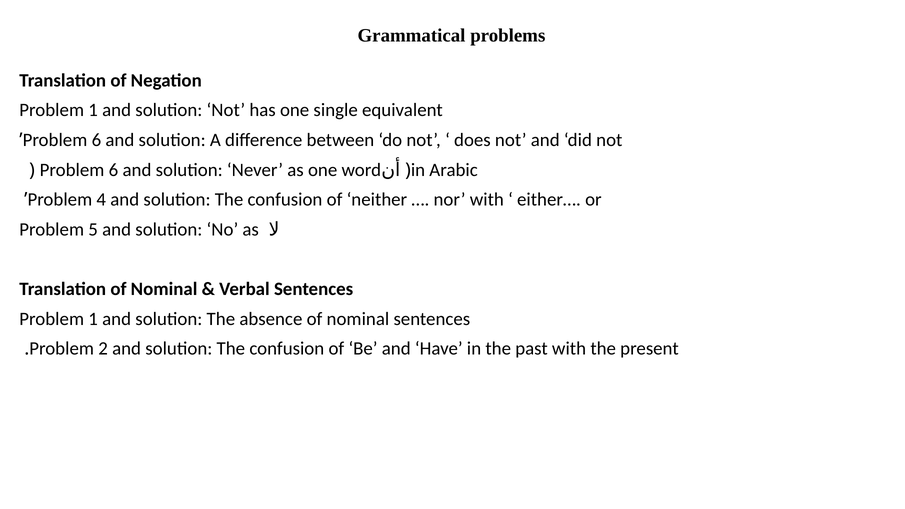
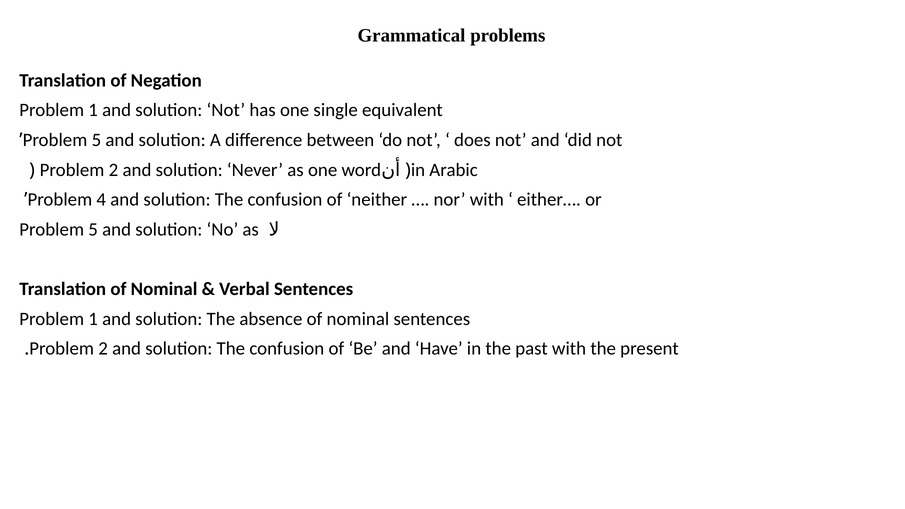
6 at (96, 140): 6 -> 5
6 at (113, 170): 6 -> 2
